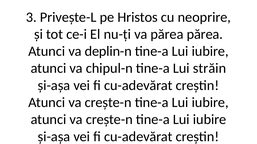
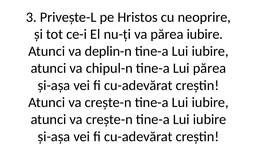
părea părea: părea -> iubire
Lui străin: străin -> părea
